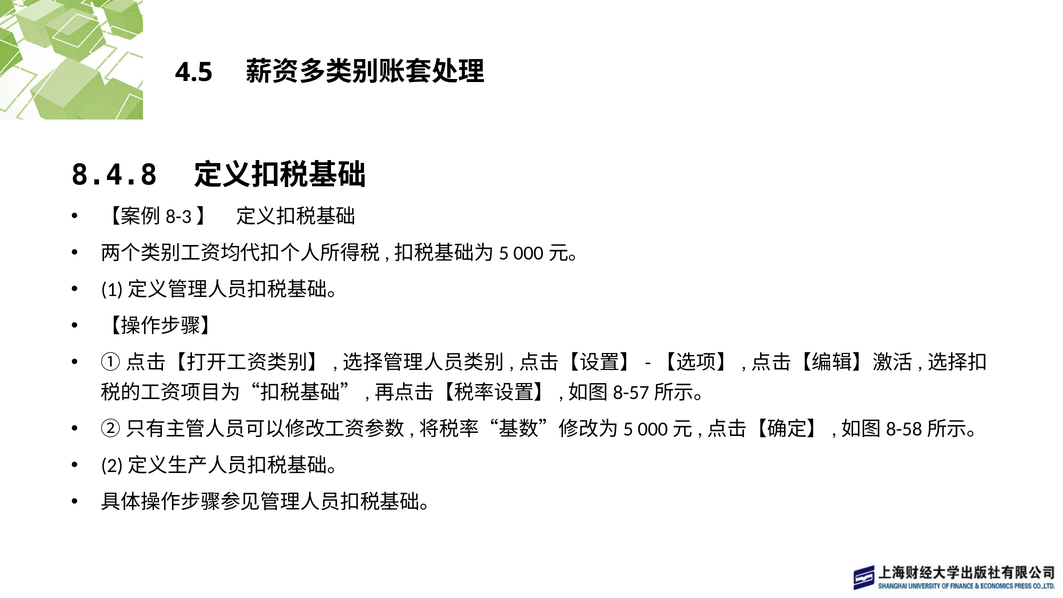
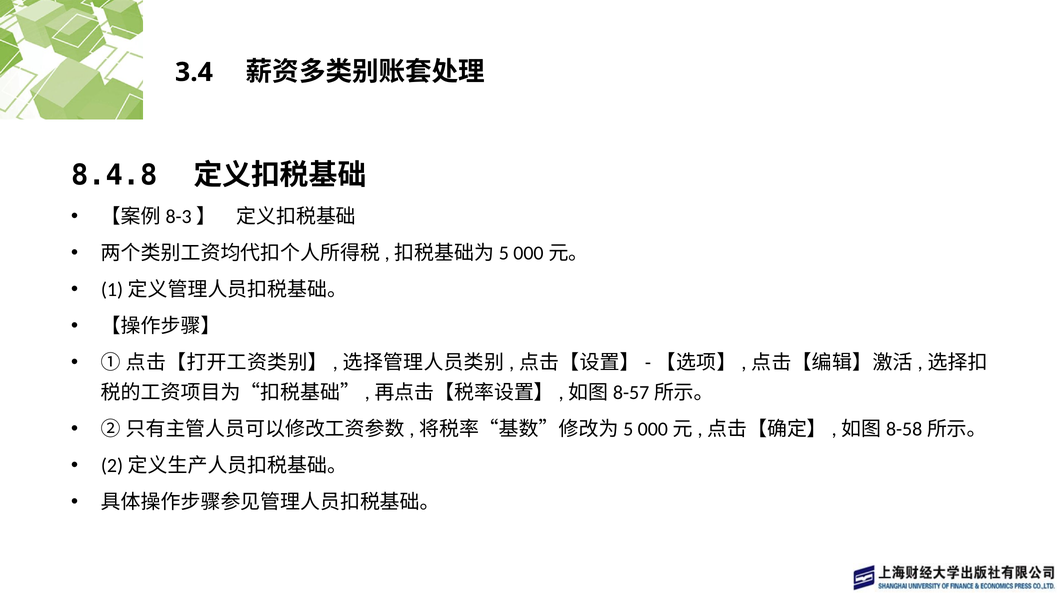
4.5: 4.5 -> 3.4
